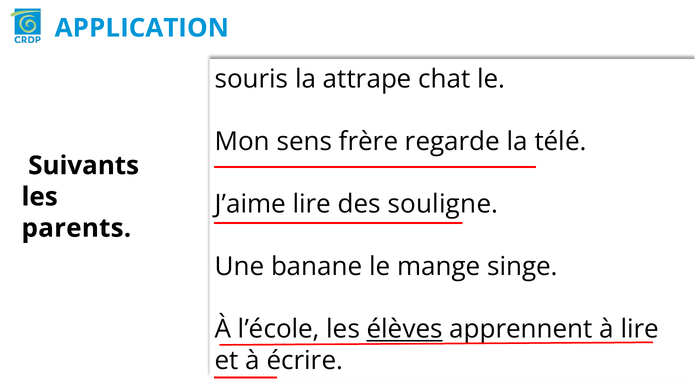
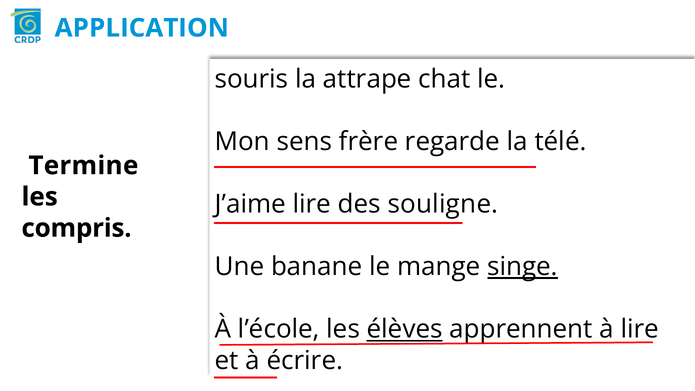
Suivants: Suivants -> Termine
parents: parents -> compris
singe underline: none -> present
